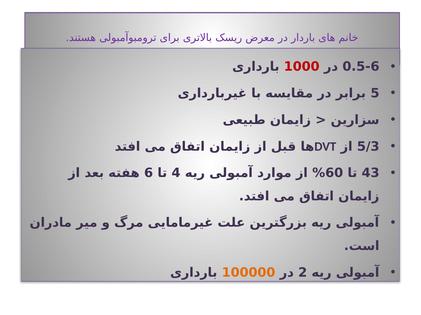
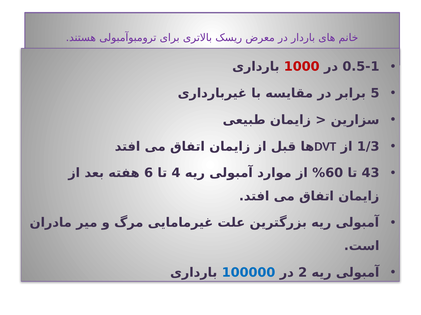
0.5-6: 0.5-6 -> 0.5-1
5/3: 5/3 -> 1/3
100000 colour: orange -> blue
